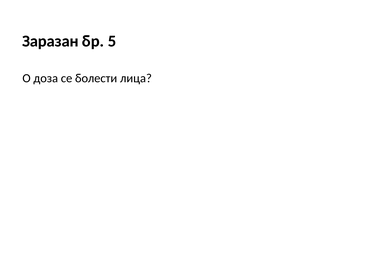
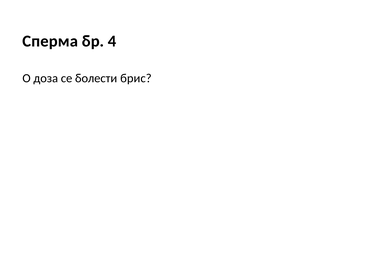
Заразан: Заразан -> Сперма
5: 5 -> 4
лица: лица -> брис
